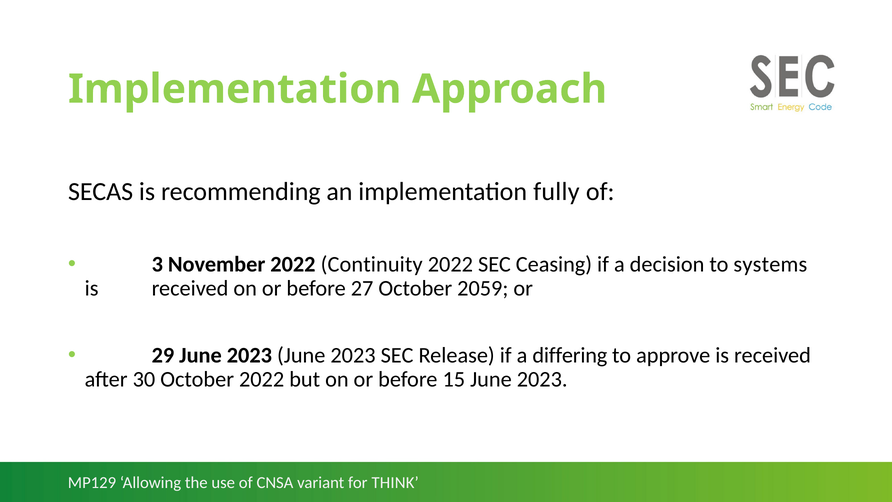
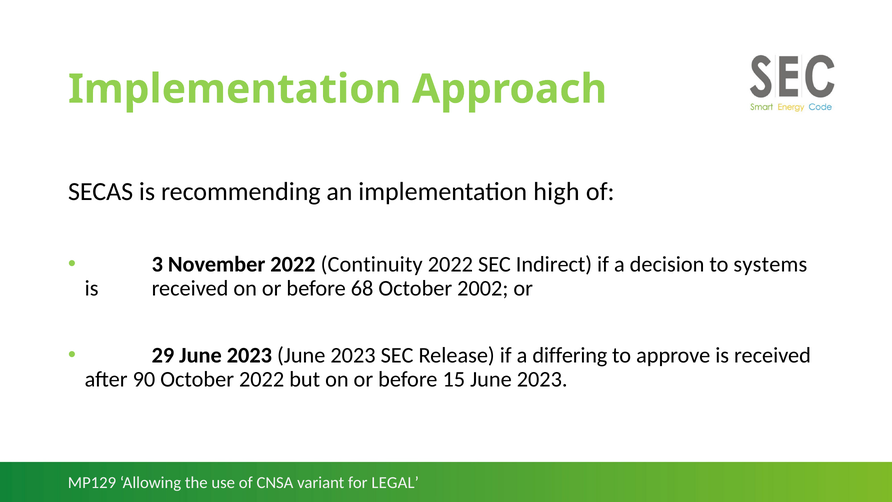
fully: fully -> high
Ceasing: Ceasing -> Indirect
27: 27 -> 68
2059: 2059 -> 2002
30: 30 -> 90
THINK: THINK -> LEGAL
